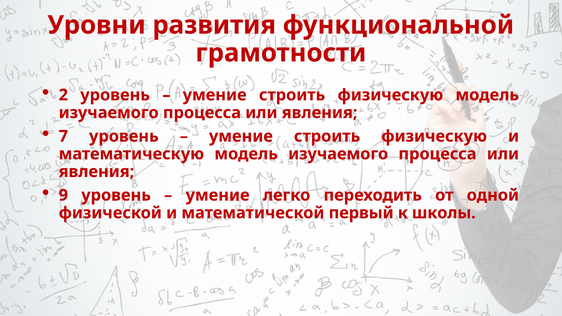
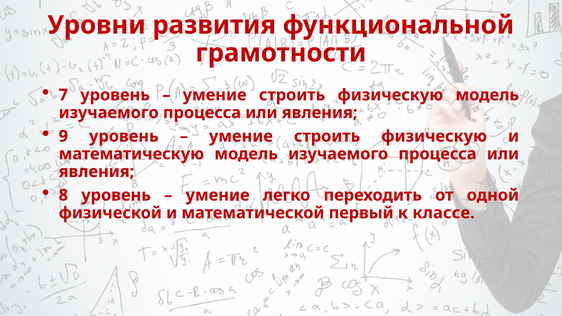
2: 2 -> 7
7: 7 -> 9
9: 9 -> 8
школы: школы -> классе
